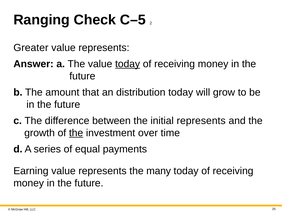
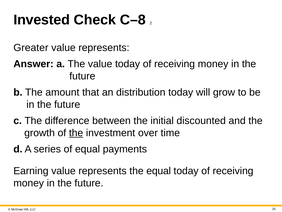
Ranging: Ranging -> Invested
C–5: C–5 -> C–8
today at (128, 64) underline: present -> none
initial represents: represents -> discounted
the many: many -> equal
